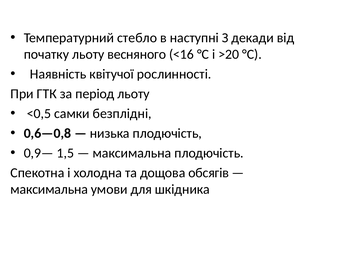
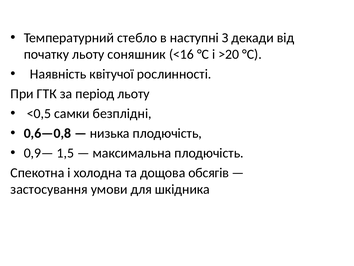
весняного: весняного -> соняшник
максимальна at (49, 189): максимальна -> застосування
